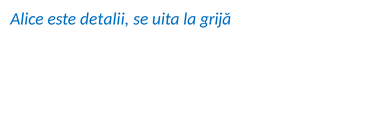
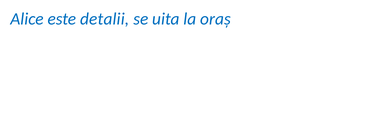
grijă: grijă -> oraș
